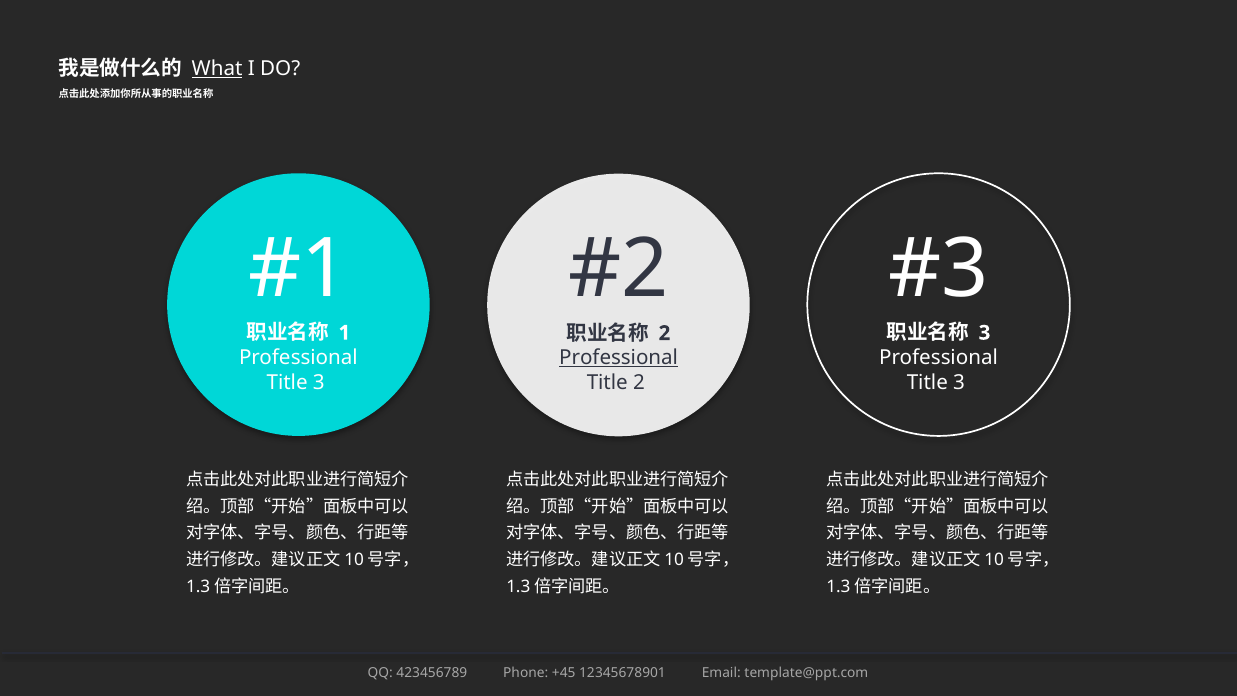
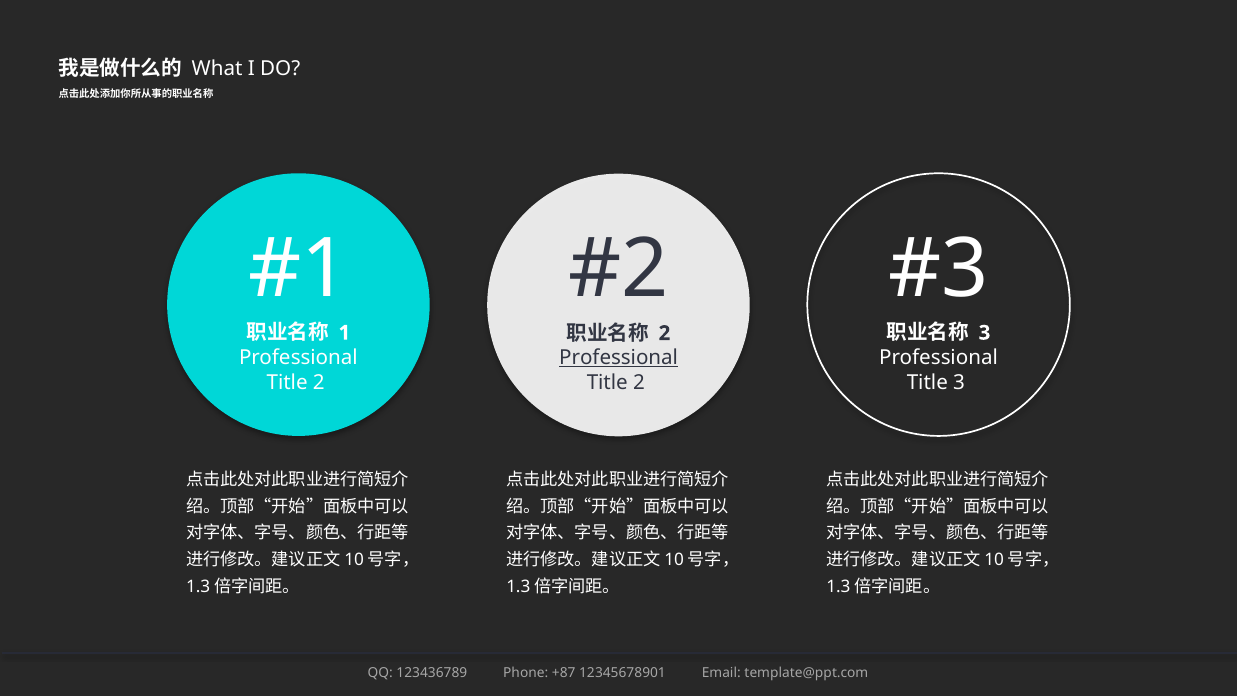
What underline: present -> none
3 at (319, 382): 3 -> 2
423456789: 423456789 -> 123436789
+45: +45 -> +87
